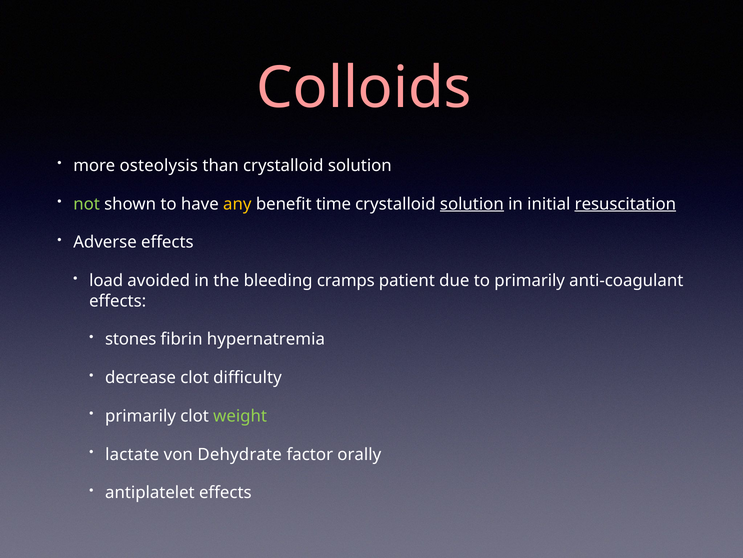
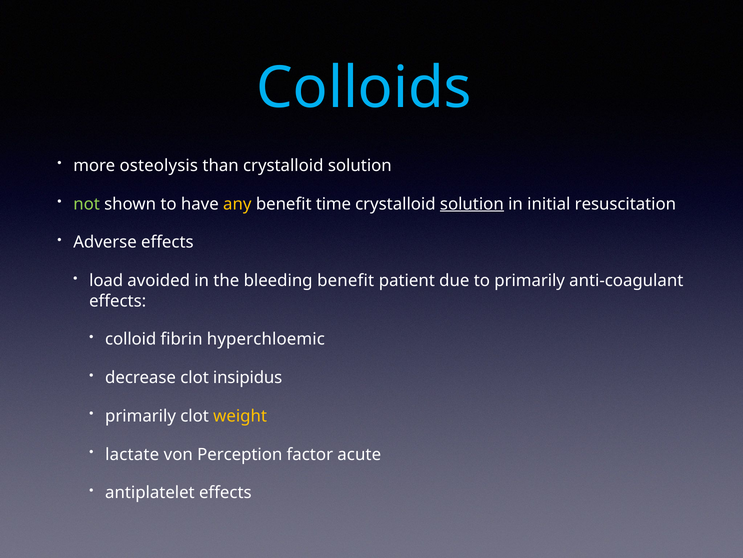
Colloids colour: pink -> light blue
resuscitation underline: present -> none
bleeding cramps: cramps -> benefit
stones: stones -> colloid
hypernatremia: hypernatremia -> hyperchloemic
difficulty: difficulty -> insipidus
weight colour: light green -> yellow
Dehydrate: Dehydrate -> Perception
orally: orally -> acute
